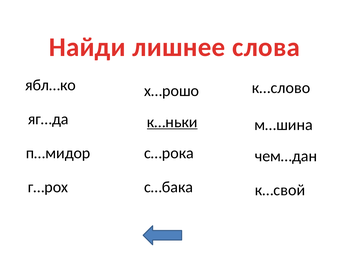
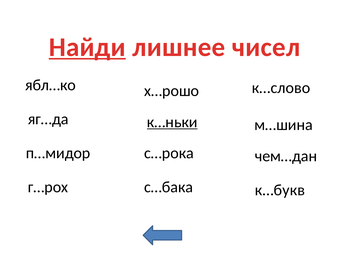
Найди underline: none -> present
слова: слова -> чисел
к…свой: к…свой -> к…букв
